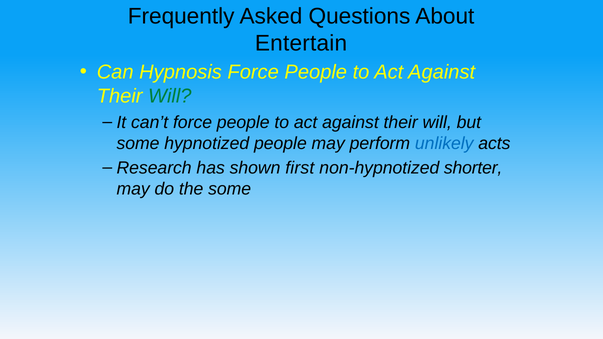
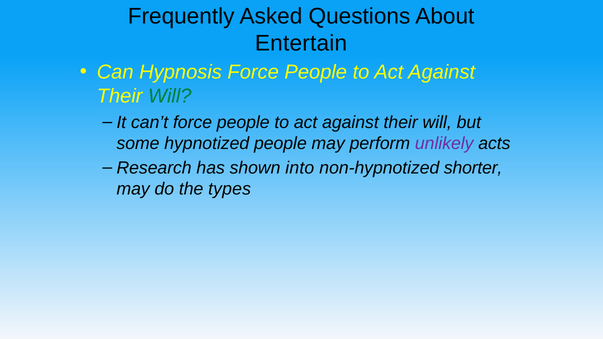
unlikely colour: blue -> purple
first: first -> into
the some: some -> types
